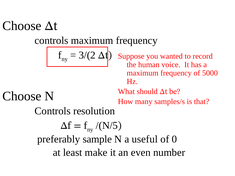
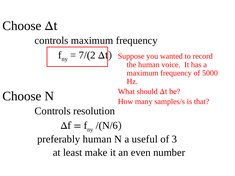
3/(2: 3/(2 -> 7/(2
/(N/5: /(N/5 -> /(N/6
sample at (97, 139): sample -> human
0: 0 -> 3
